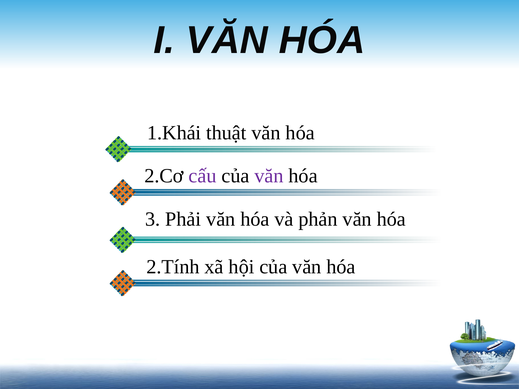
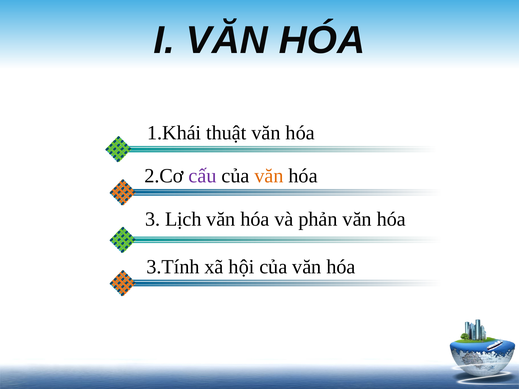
văn at (269, 176) colour: purple -> orange
Phải: Phải -> Lịch
2.Tính: 2.Tính -> 3.Tính
